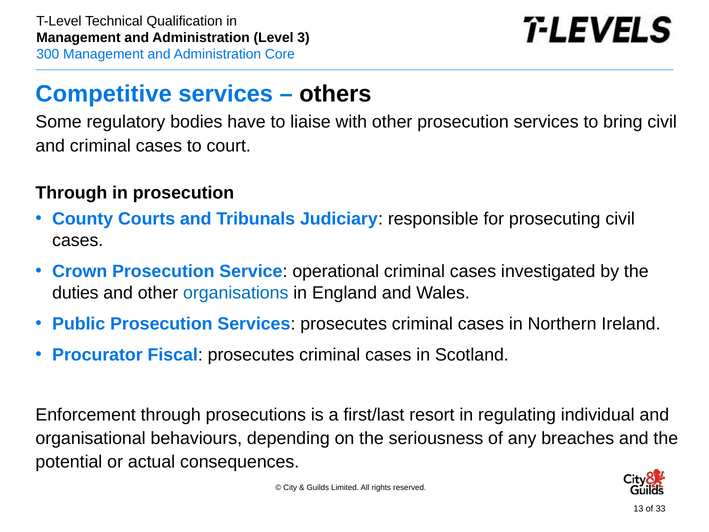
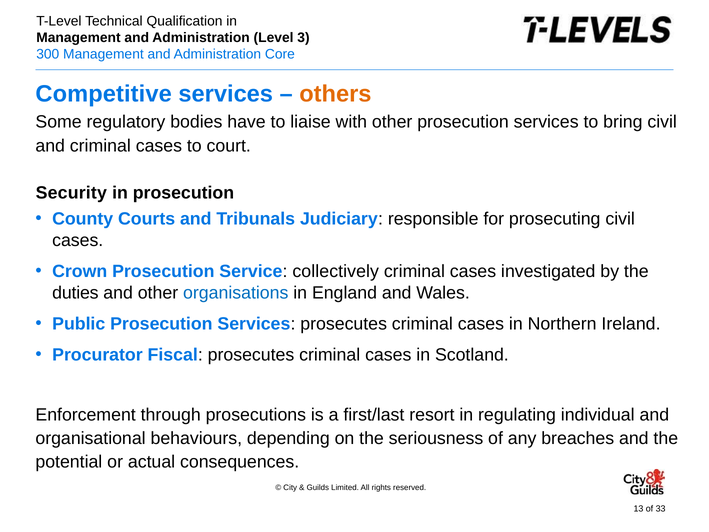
others colour: black -> orange
Through at (71, 193): Through -> Security
operational: operational -> collectively
